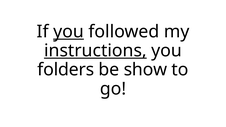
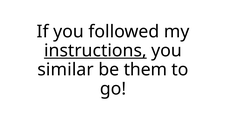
you at (69, 32) underline: present -> none
folders: folders -> similar
show: show -> them
